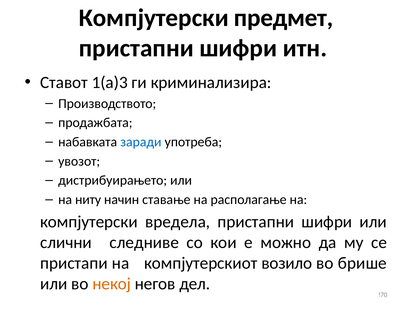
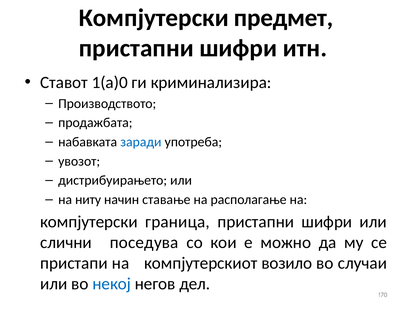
1(а)3: 1(а)3 -> 1(а)0
вредела: вредела -> граница
следниве: следниве -> поседува
брише: брише -> случаи
некој colour: orange -> blue
